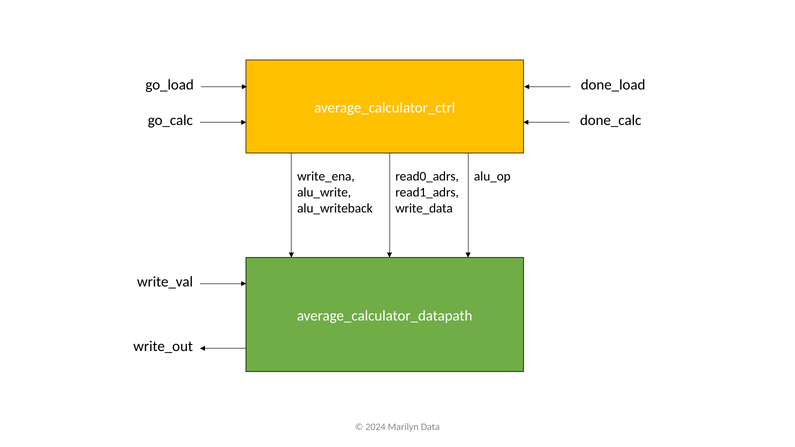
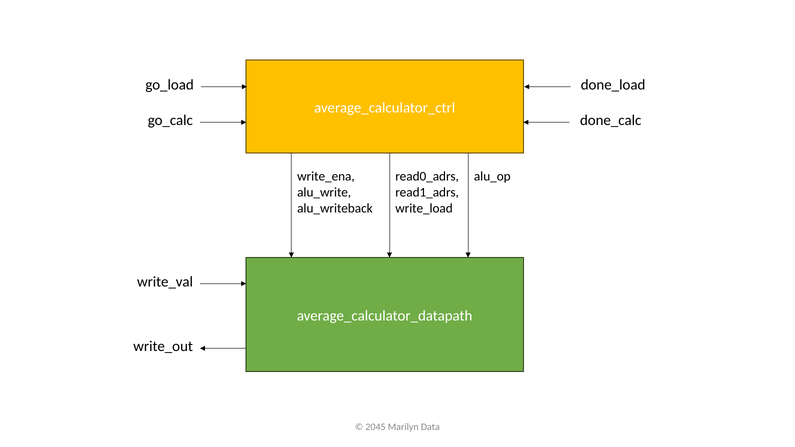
write_data: write_data -> write_load
2024: 2024 -> 2045
